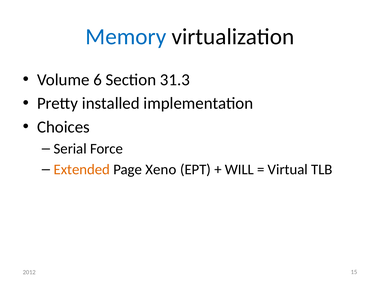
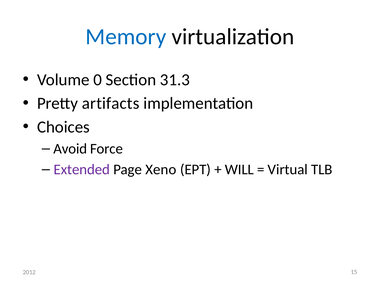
6: 6 -> 0
installed: installed -> artifacts
Serial: Serial -> Avoid
Extended colour: orange -> purple
